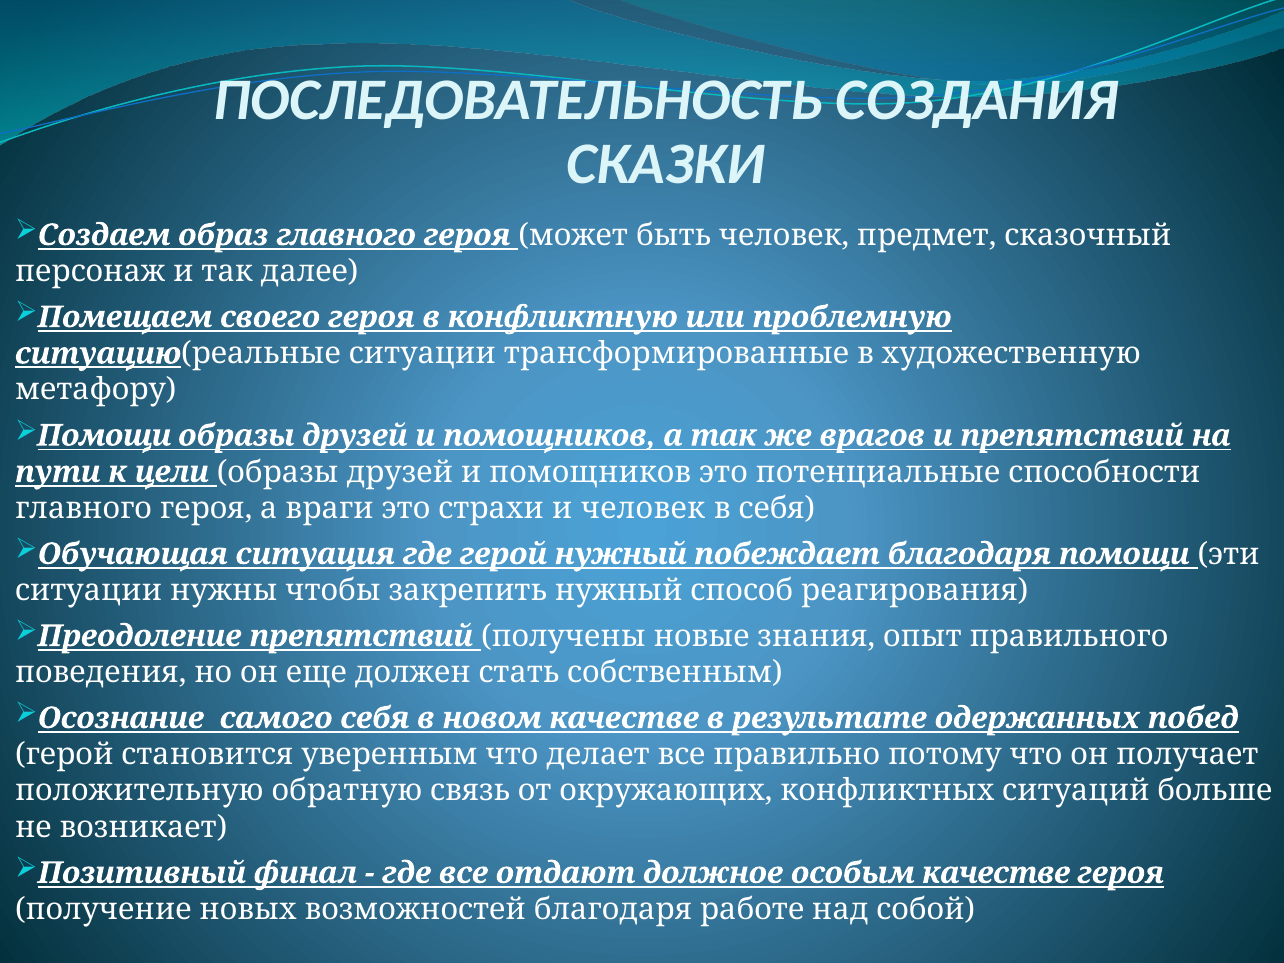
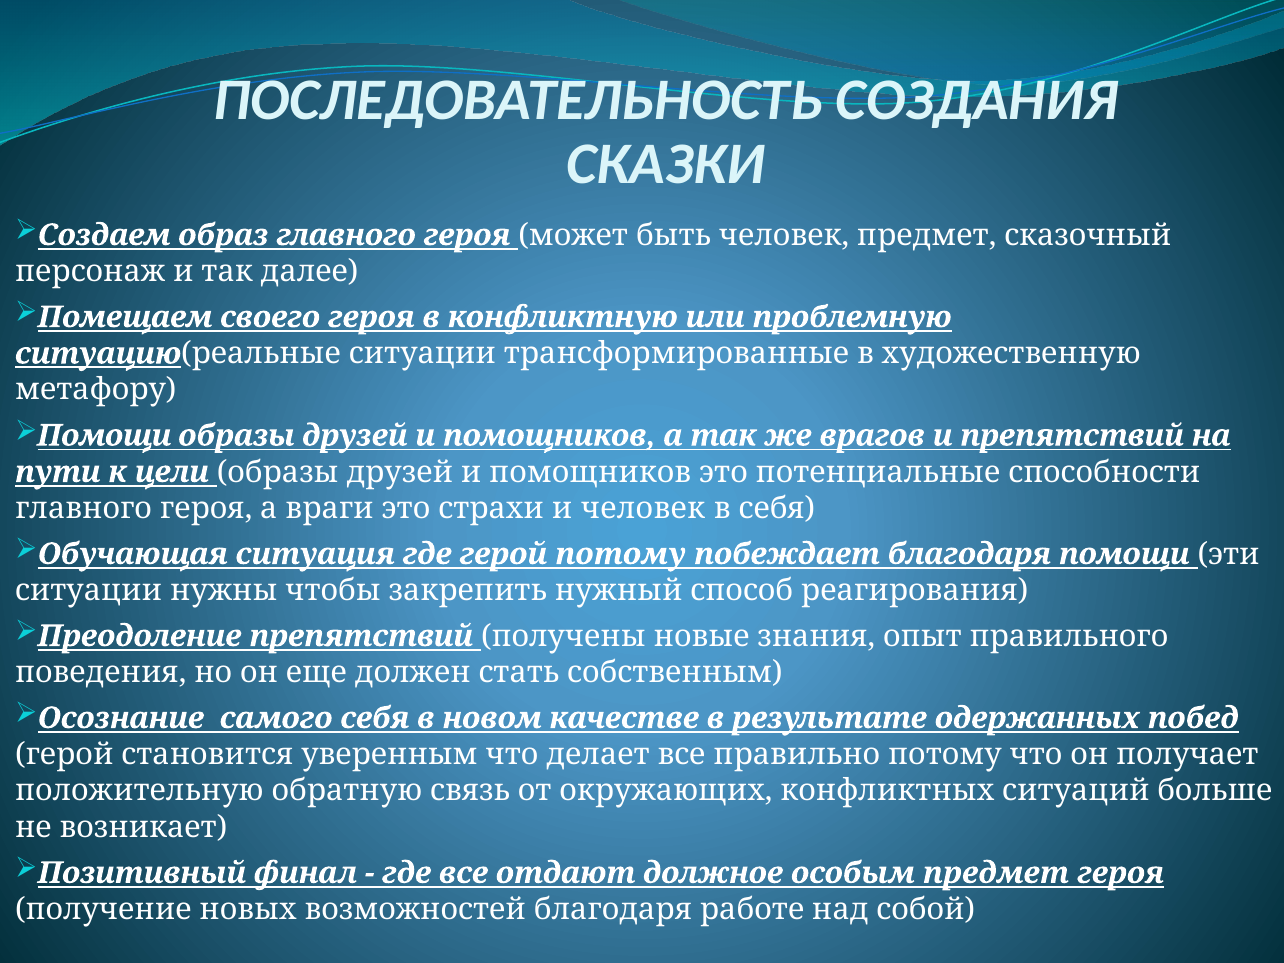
герой нужный: нужный -> потому
особым качестве: качестве -> предмет
